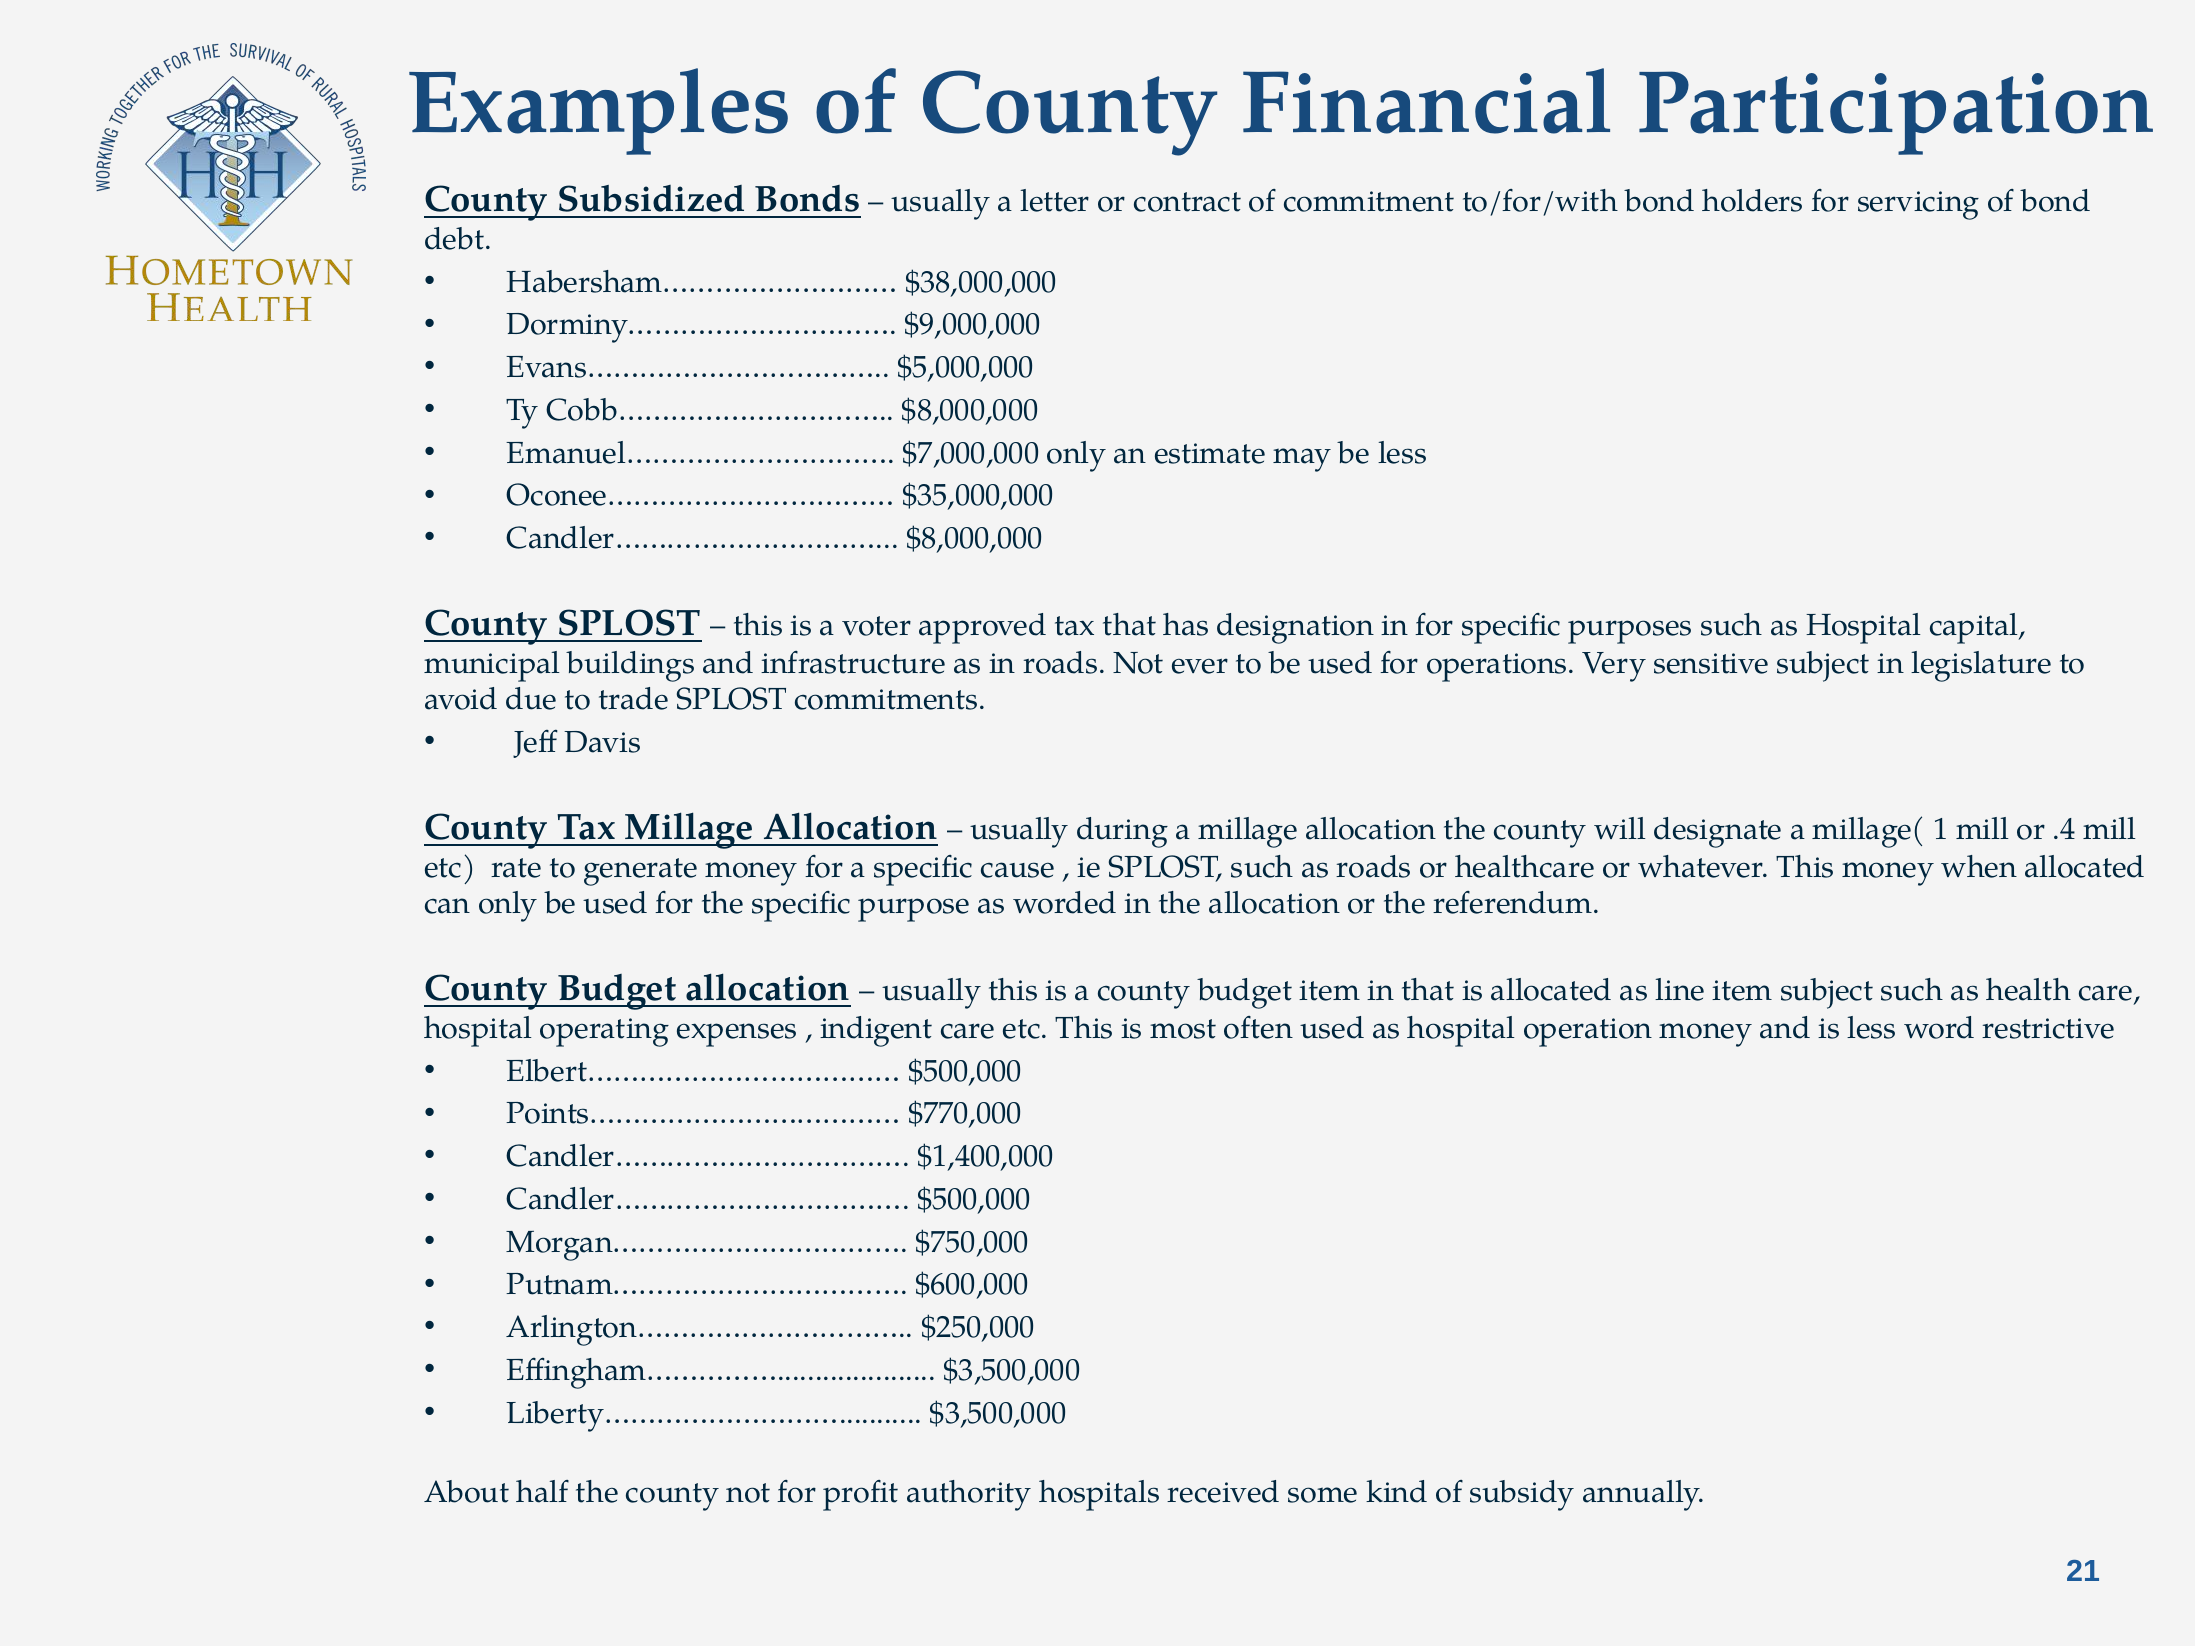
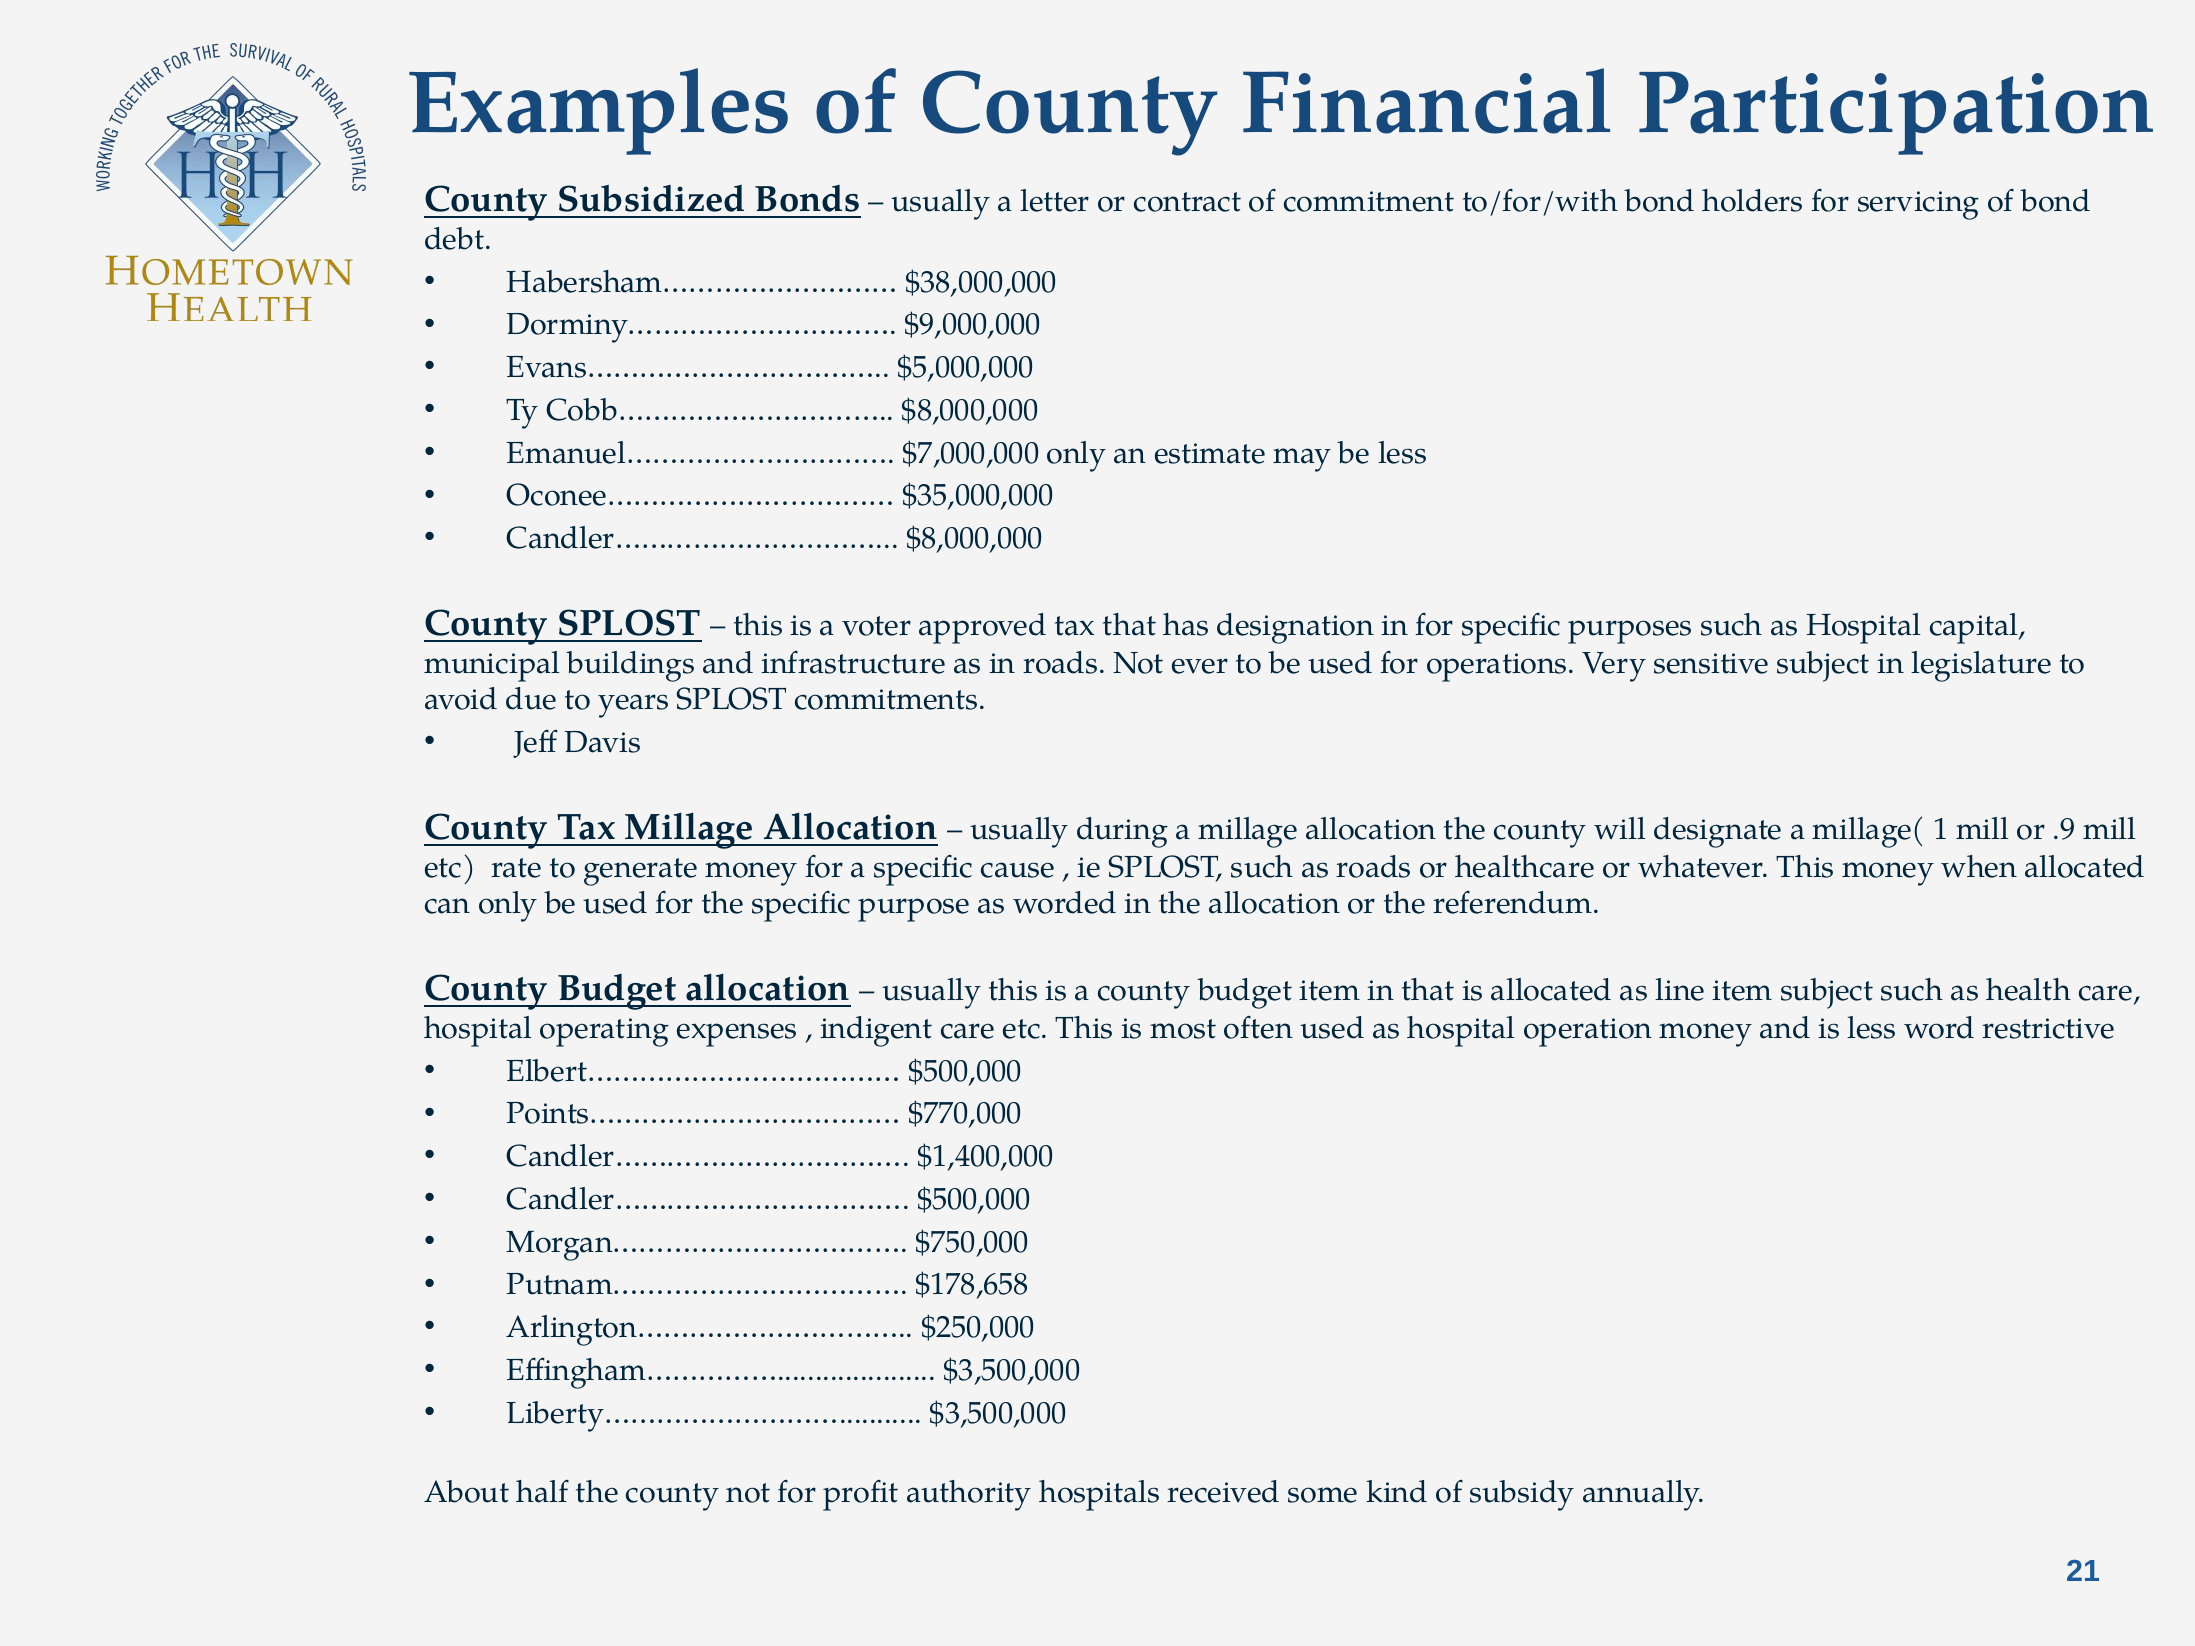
trade: trade -> years
.4: .4 -> .9
$600,000: $600,000 -> $178,658
